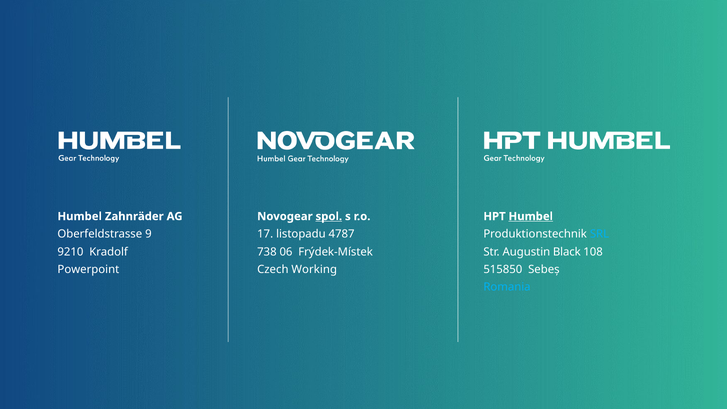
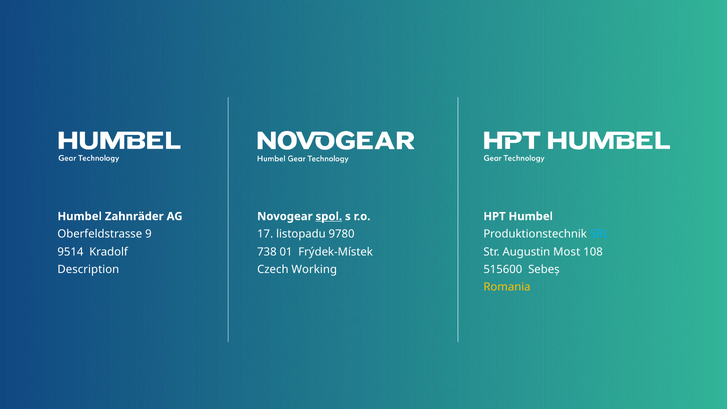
Humbel at (531, 216) underline: present -> none
4787: 4787 -> 9780
9210: 9210 -> 9514
06: 06 -> 01
Black: Black -> Most
Powerpoint: Powerpoint -> Description
515850: 515850 -> 515600
Romania colour: light blue -> yellow
